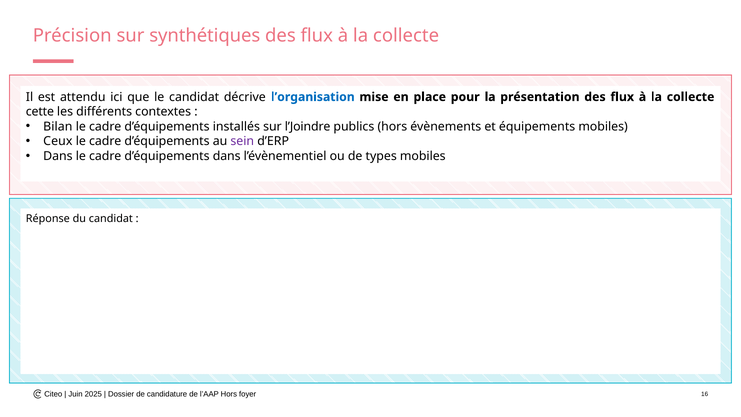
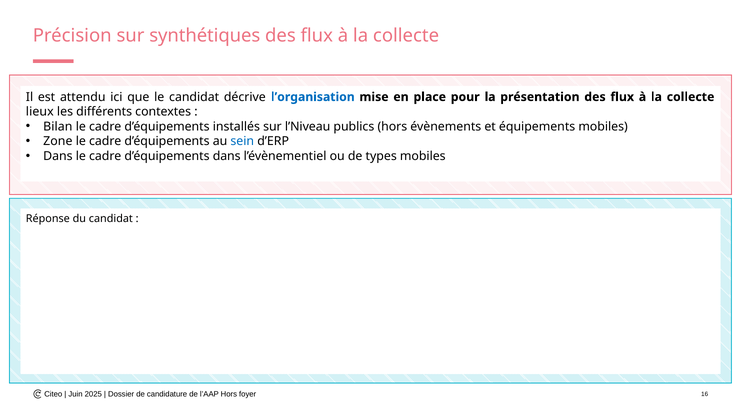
cette: cette -> lieux
l’Joindre: l’Joindre -> l’Niveau
Ceux: Ceux -> Zone
sein colour: purple -> blue
